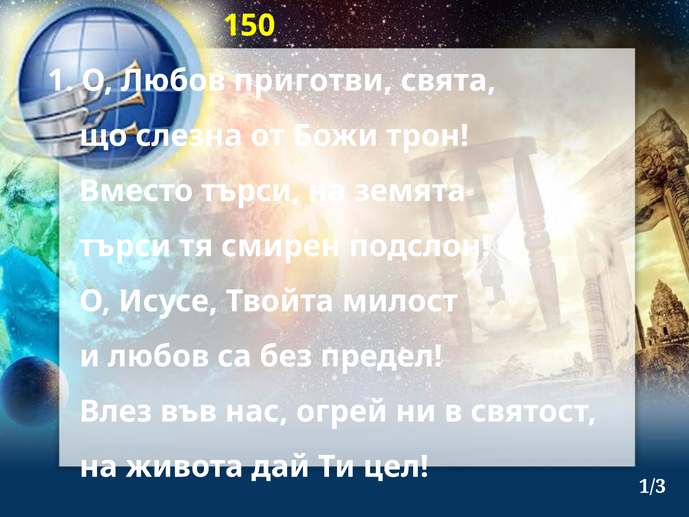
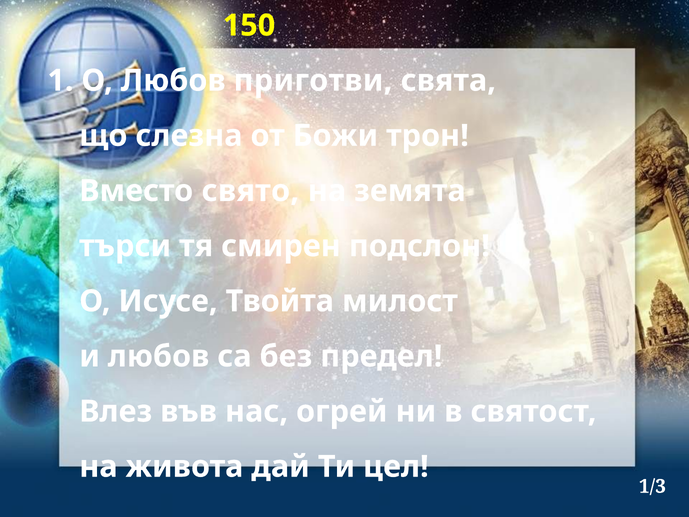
Вместо търси: търси -> свято
